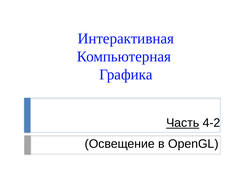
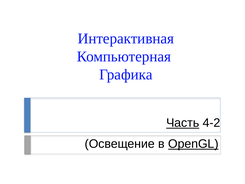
OpenGL underline: none -> present
